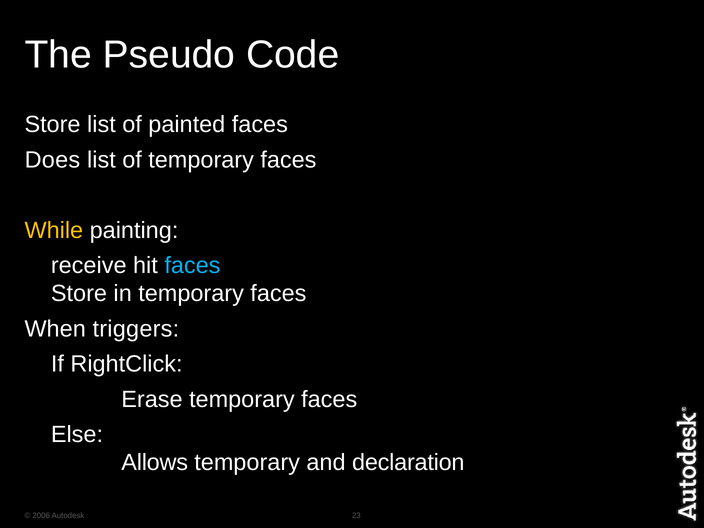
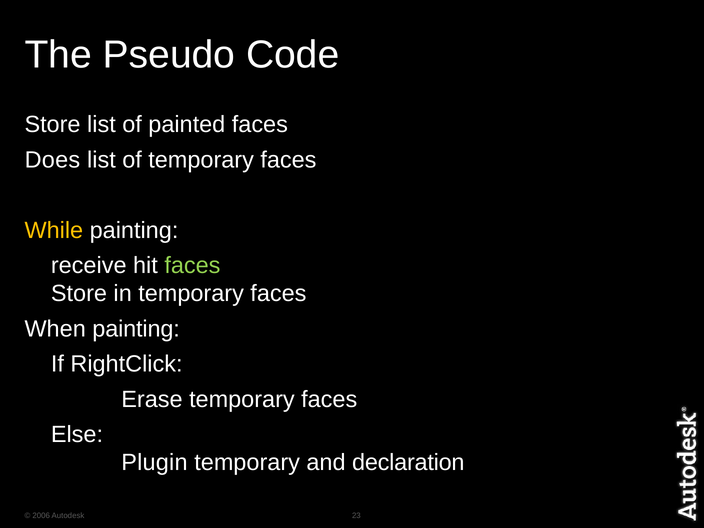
faces at (192, 266) colour: light blue -> light green
When triggers: triggers -> painting
Allows: Allows -> Plugin
